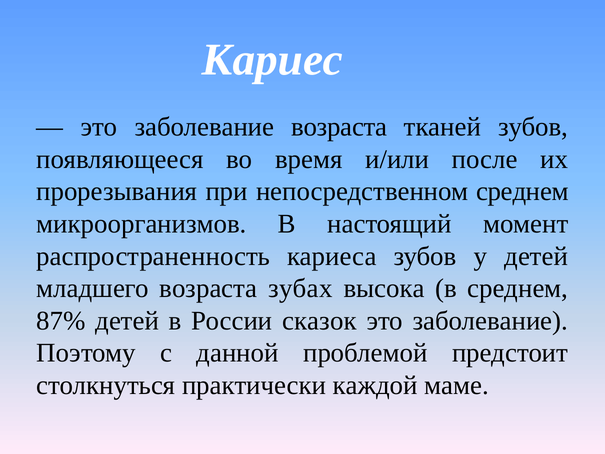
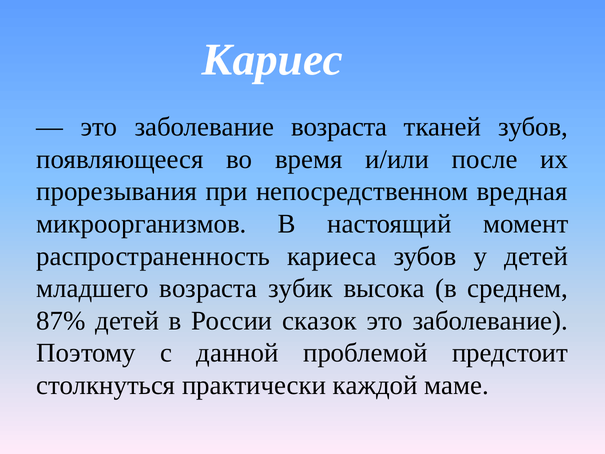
непосредственном среднем: среднем -> вредная
зубах: зубах -> зубик
